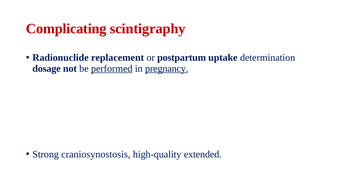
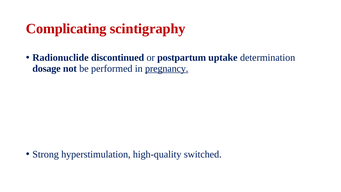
replacement: replacement -> discontinued
performed underline: present -> none
craniosynostosis: craniosynostosis -> hyperstimulation
extended: extended -> switched
